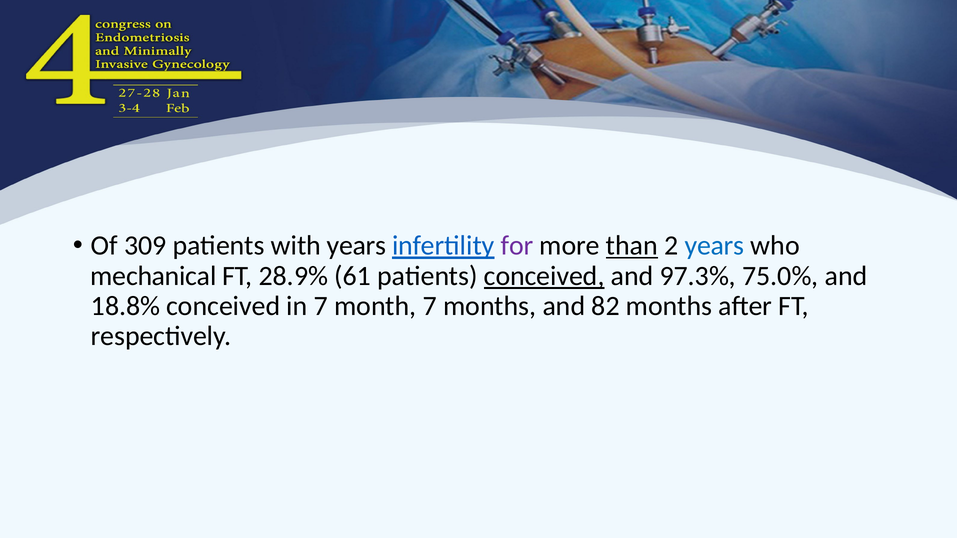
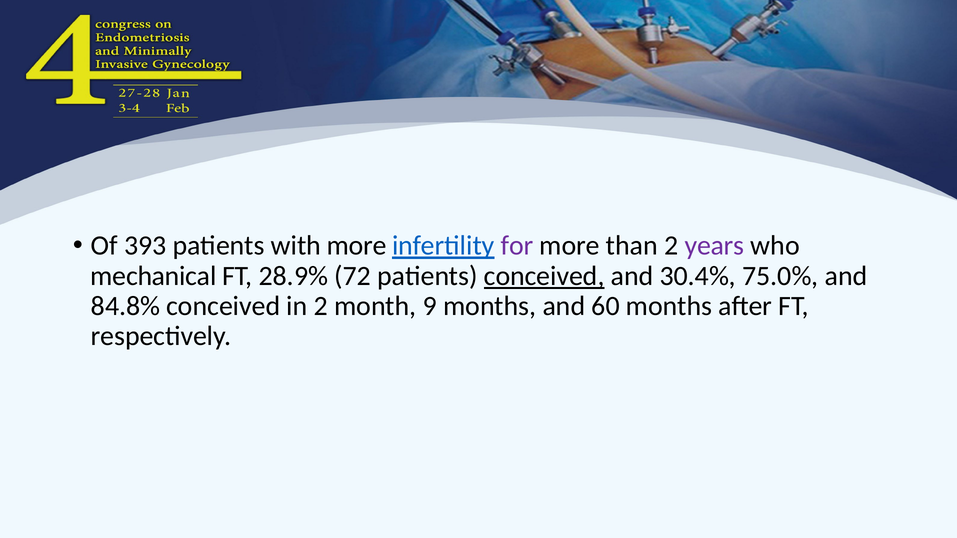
309: 309 -> 393
with years: years -> more
than underline: present -> none
years at (714, 246) colour: blue -> purple
61: 61 -> 72
97.3%: 97.3% -> 30.4%
18.8%: 18.8% -> 84.8%
in 7: 7 -> 2
month 7: 7 -> 9
82: 82 -> 60
